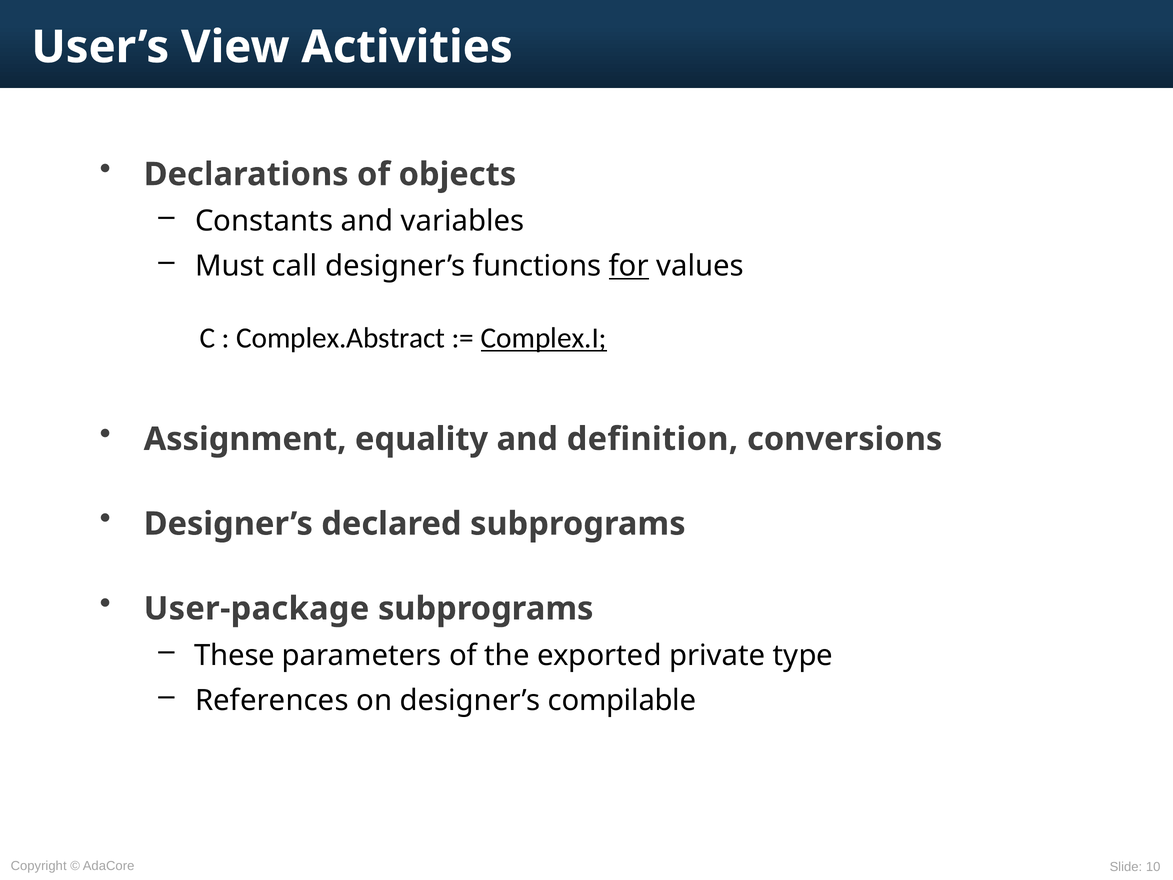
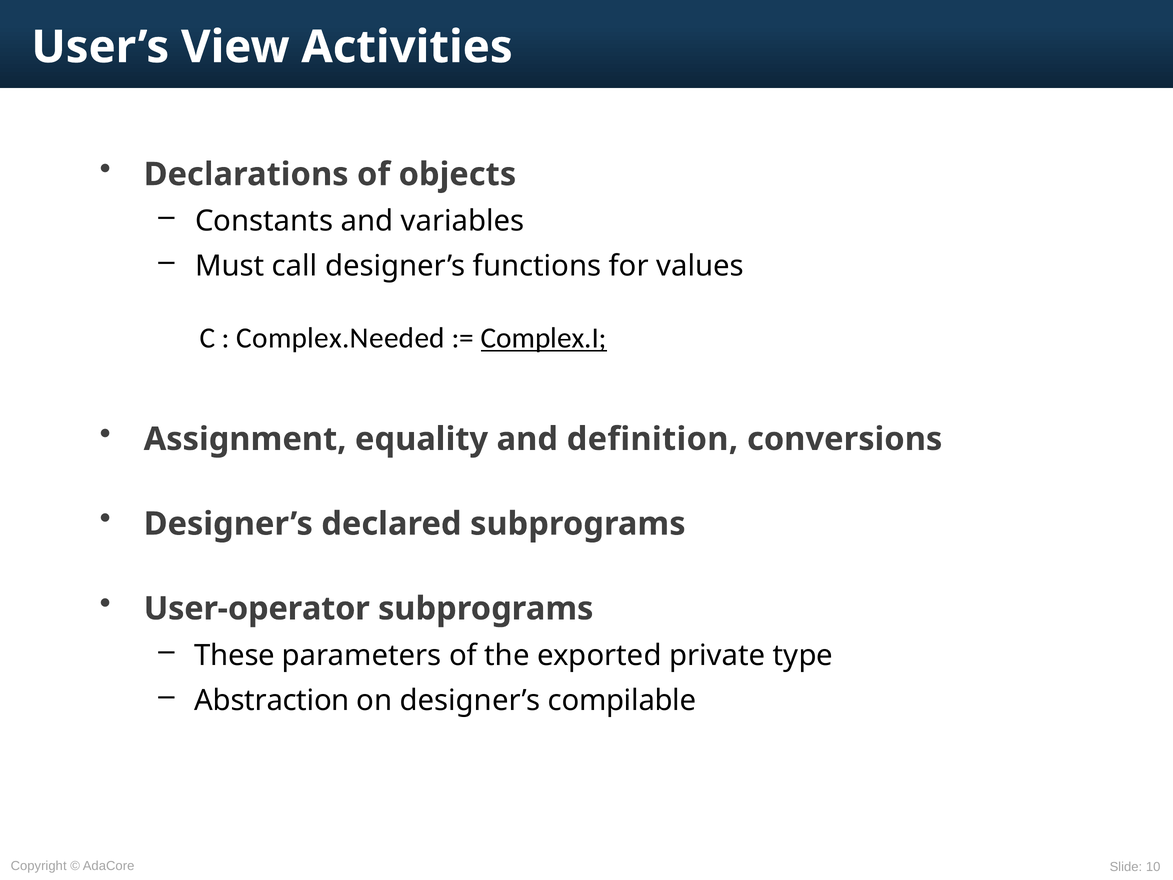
for underline: present -> none
Complex.Abstract: Complex.Abstract -> Complex.Needed
User-package: User-package -> User-operator
References: References -> Abstraction
